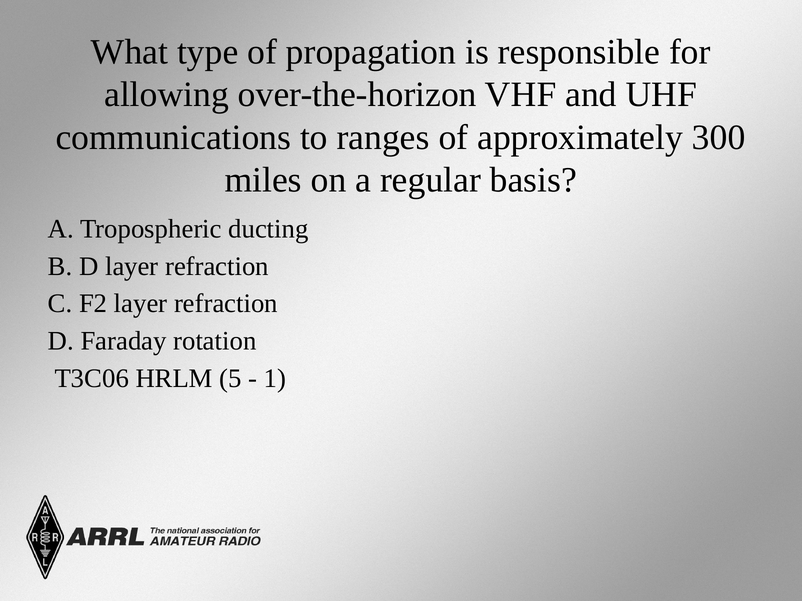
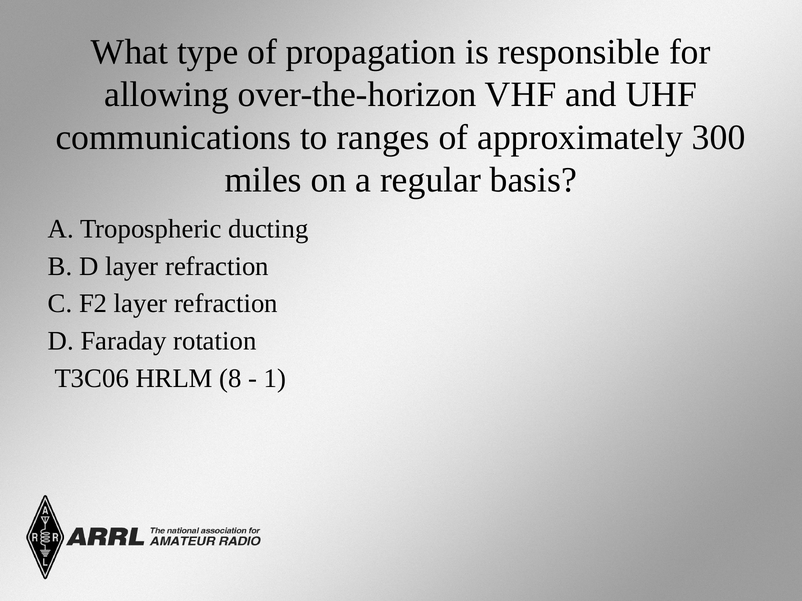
5: 5 -> 8
